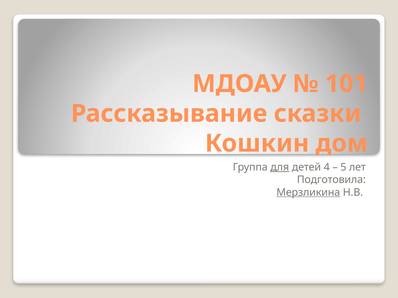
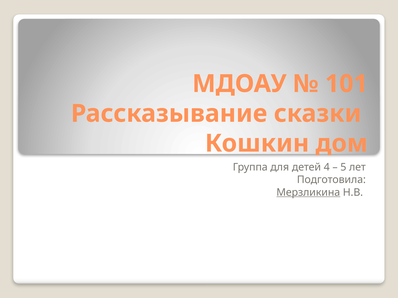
для underline: present -> none
